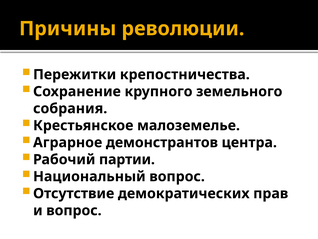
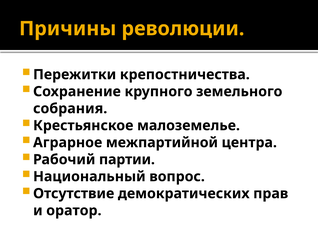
демонстрантов: демонстрантов -> межпартийной
и вопрос: вопрос -> оратор
